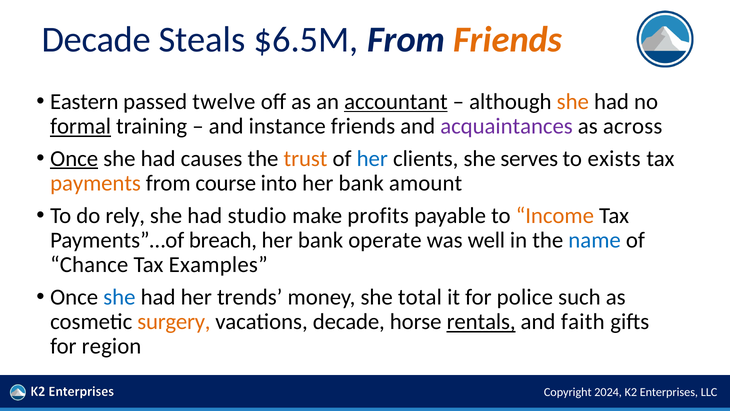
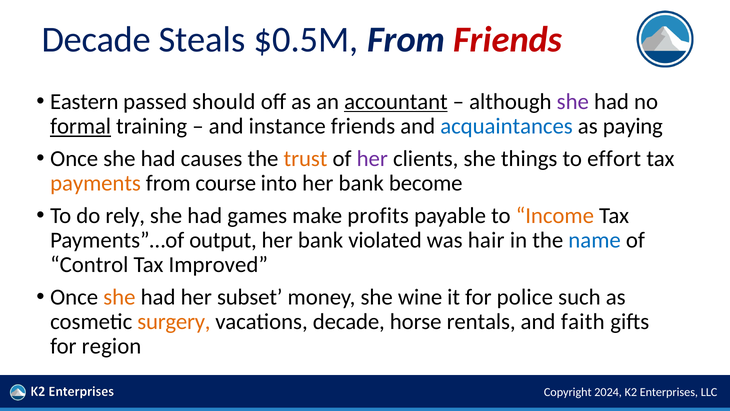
$6.5M: $6.5M -> $0.5M
Friends at (508, 39) colour: orange -> red
twelve: twelve -> should
she at (573, 102) colour: orange -> purple
acquaintances colour: purple -> blue
across: across -> paying
Once at (74, 158) underline: present -> none
her at (372, 158) colour: blue -> purple
serves: serves -> things
exists: exists -> effort
amount: amount -> become
studio: studio -> games
breach: breach -> output
operate: operate -> violated
well: well -> hair
Chance: Chance -> Control
Examples: Examples -> Improved
she at (119, 297) colour: blue -> orange
trends: trends -> subset
total: total -> wine
rentals underline: present -> none
